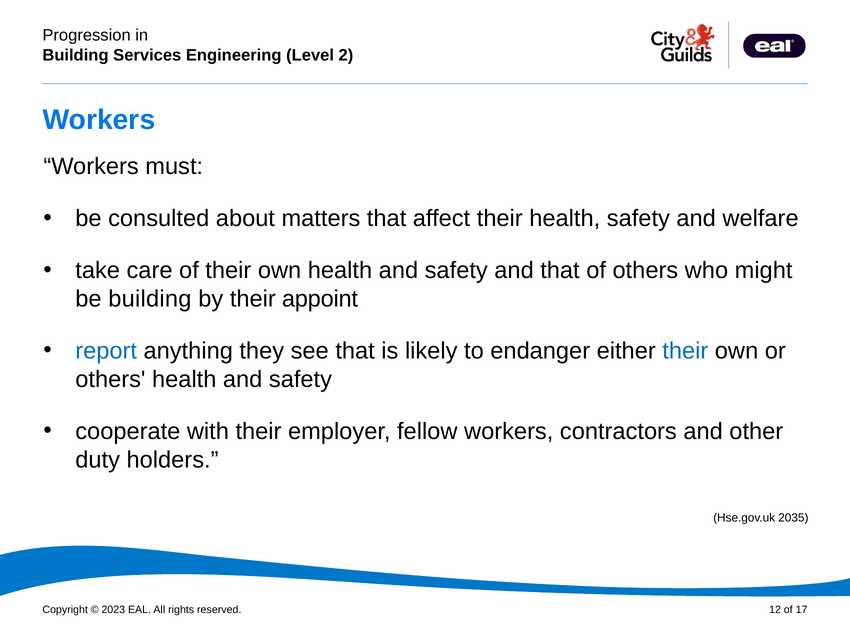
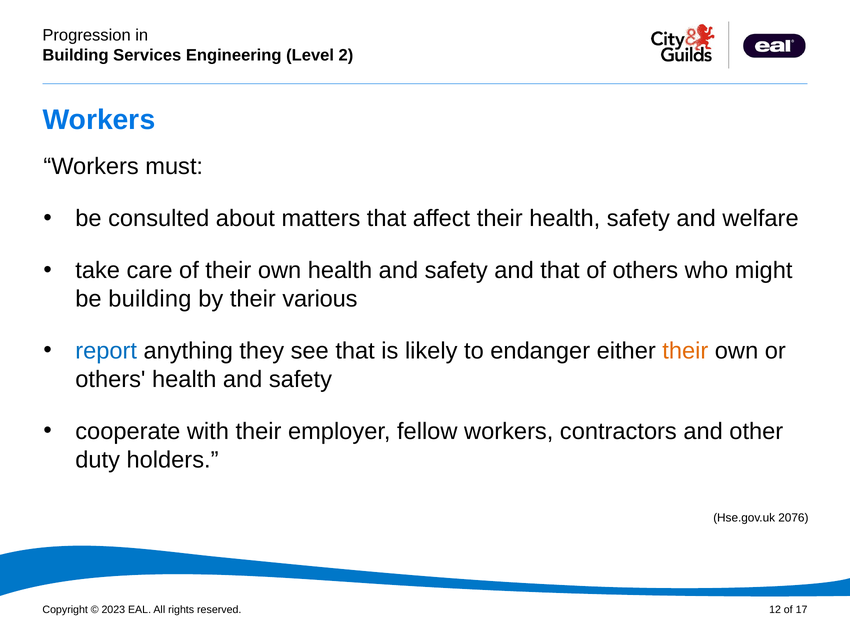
appoint: appoint -> various
their at (685, 351) colour: blue -> orange
2035: 2035 -> 2076
